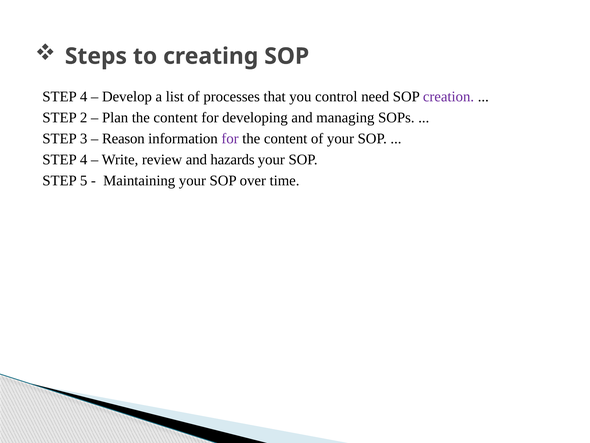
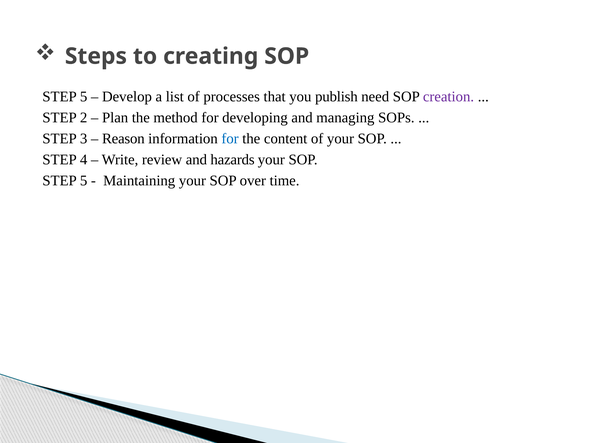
4 at (84, 96): 4 -> 5
control: control -> publish
Plan the content: content -> method
for at (230, 138) colour: purple -> blue
